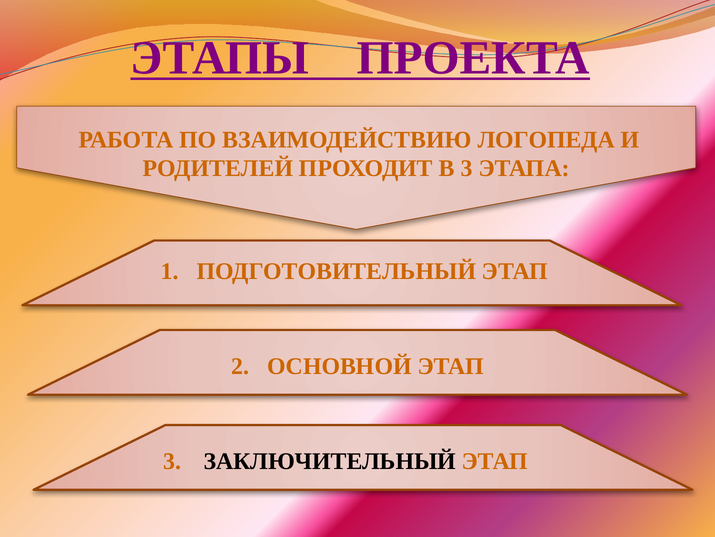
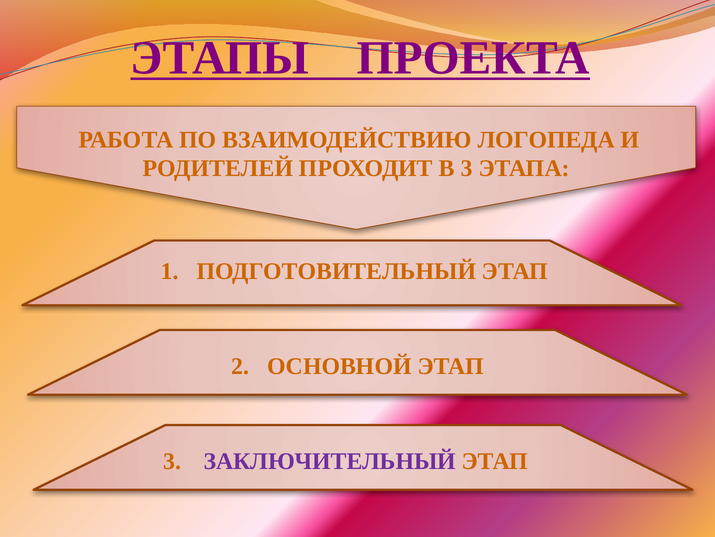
ЗАКЛЮЧИТЕЛЬНЫЙ colour: black -> purple
